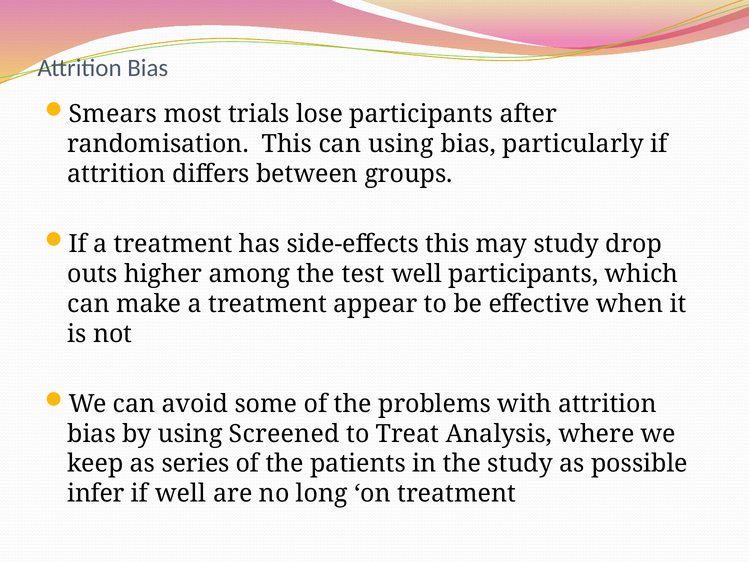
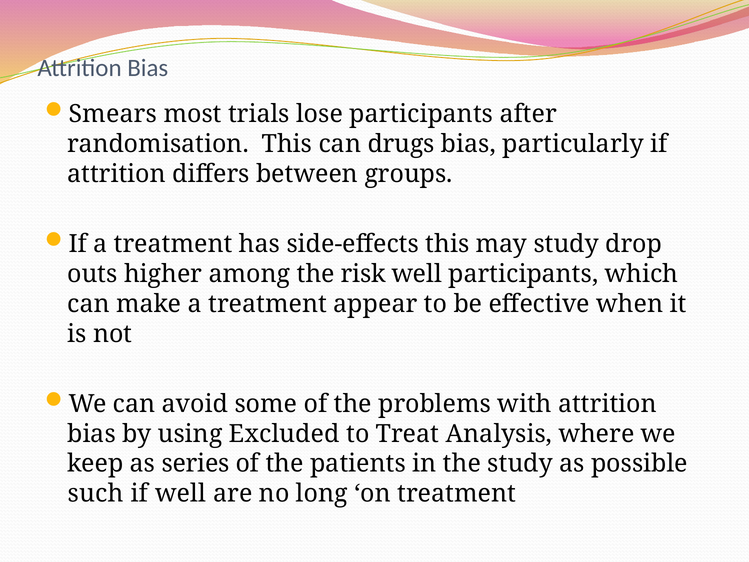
can using: using -> drugs
test: test -> risk
Screened: Screened -> Excluded
infer: infer -> such
